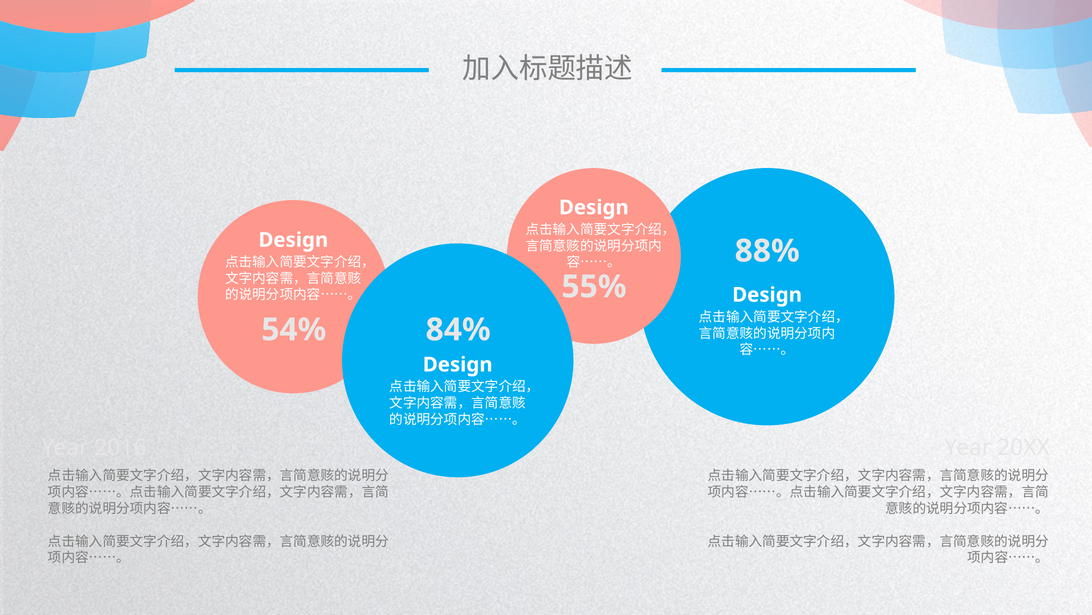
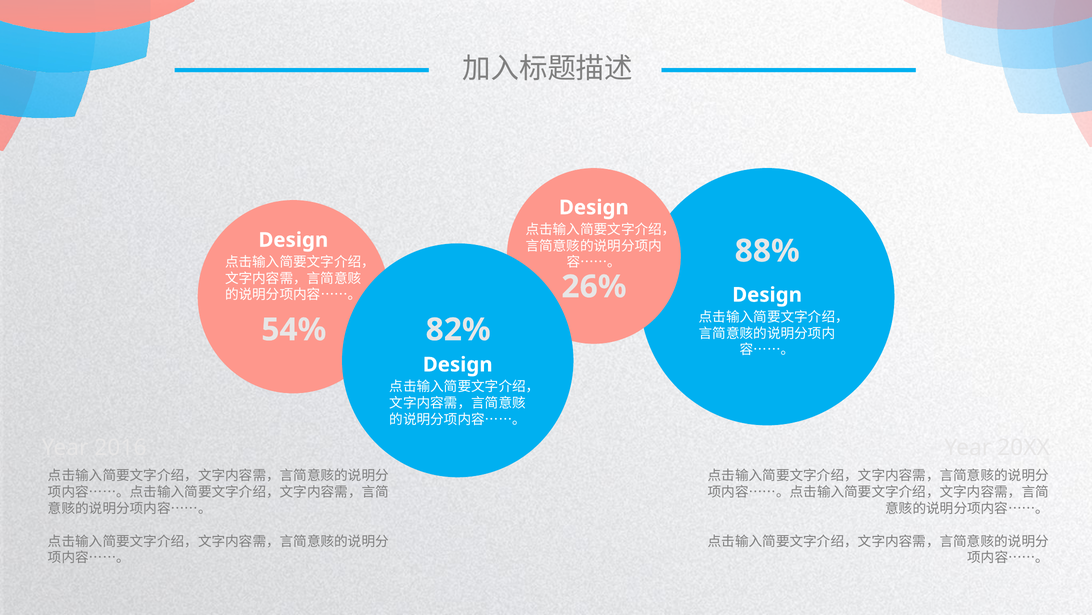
55%: 55% -> 26%
84%: 84% -> 82%
